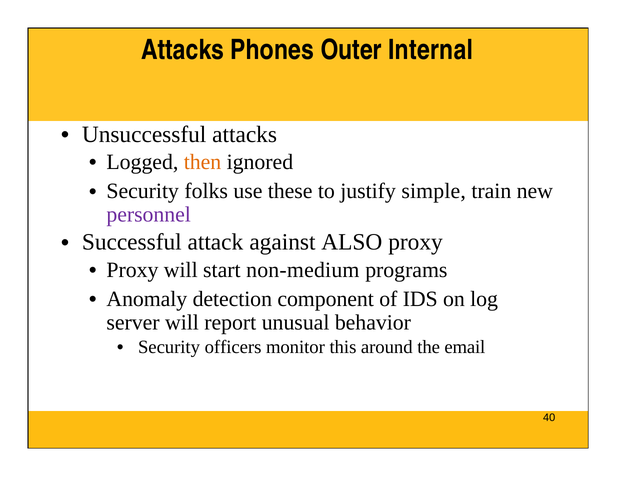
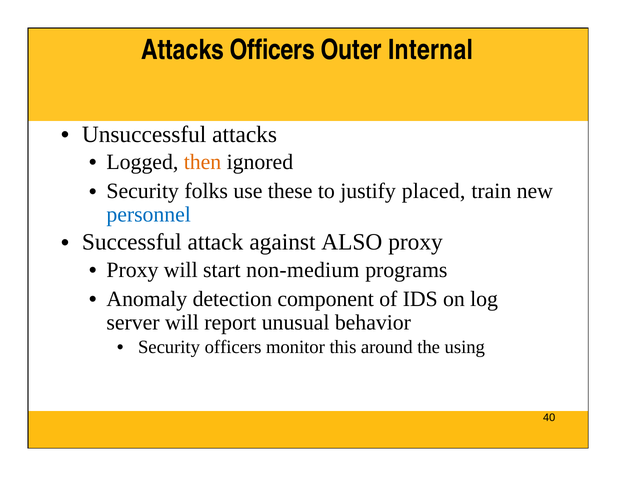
Attacks Phones: Phones -> Officers
simple: simple -> placed
personnel colour: purple -> blue
email: email -> using
